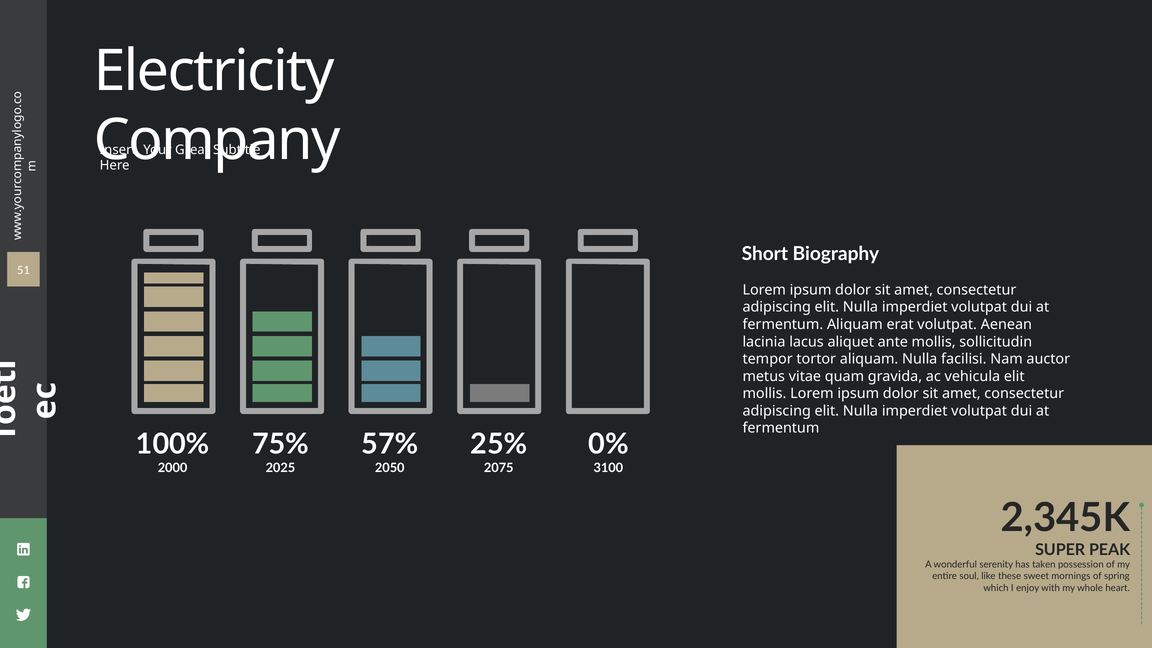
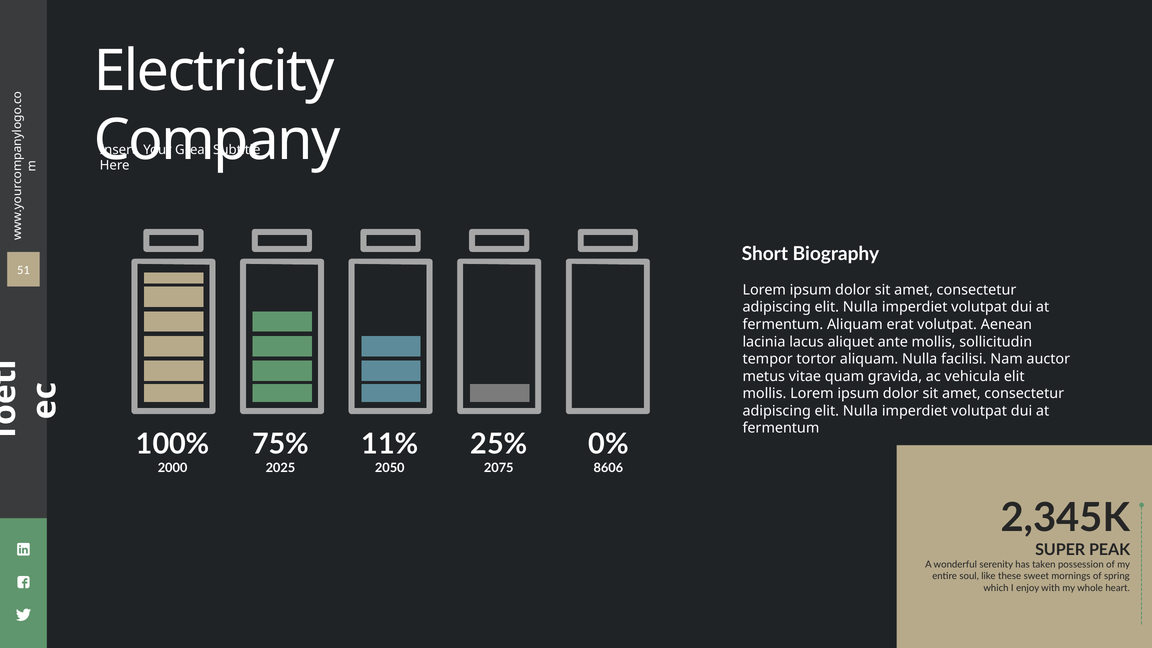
57%: 57% -> 11%
3100: 3100 -> 8606
